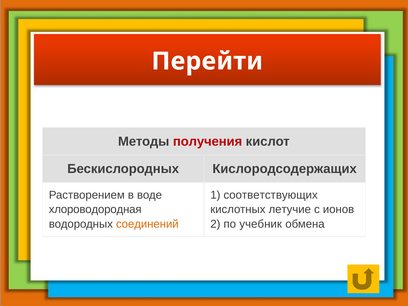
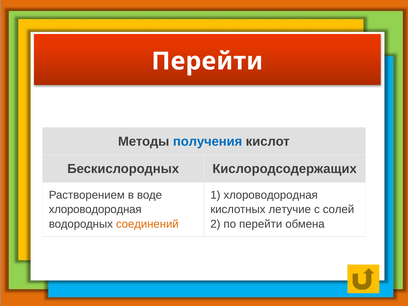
получения colour: red -> blue
1 соответствующих: соответствующих -> хлороводородная
ионов: ионов -> солей
по учебник: учебник -> перейти
